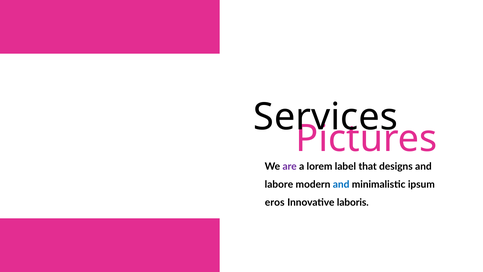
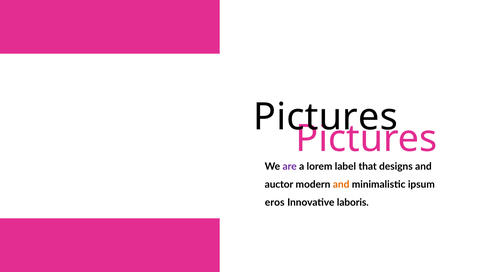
Services at (326, 117): Services -> Pictures
labore: labore -> auctor
and at (341, 184) colour: blue -> orange
